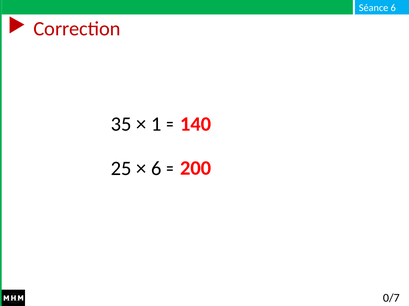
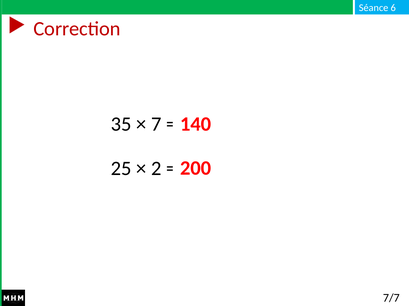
1: 1 -> 7
6 at (156, 169): 6 -> 2
0/7: 0/7 -> 7/7
